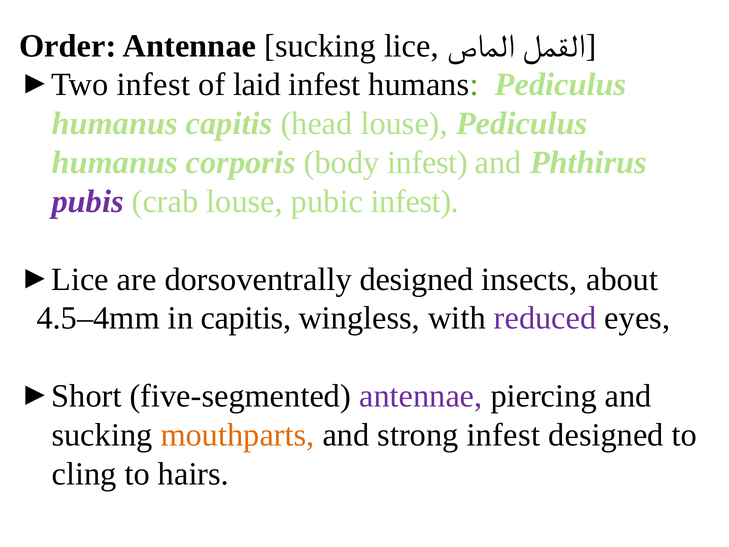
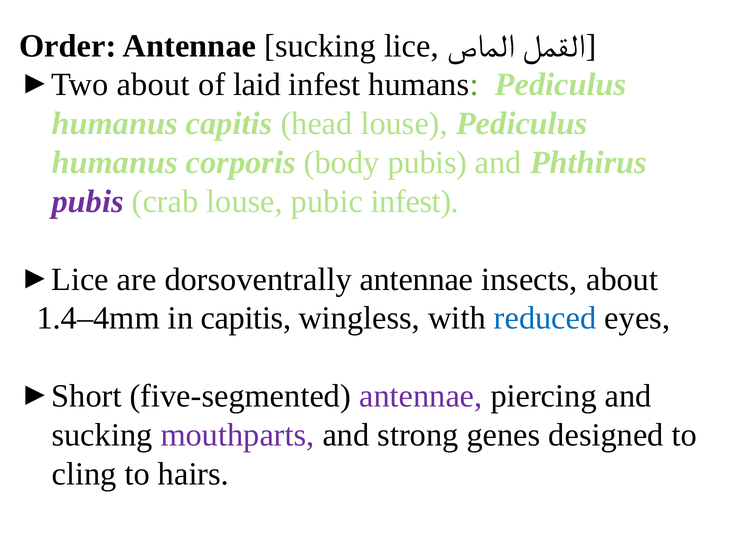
infest at (153, 85): infest -> about
body infest: infest -> pubis
dorsoventrally designed: designed -> antennae
4.5–4mm: 4.5–4mm -> 1.4–4mm
reduced colour: purple -> blue
mouthparts colour: orange -> purple
strong infest: infest -> genes
